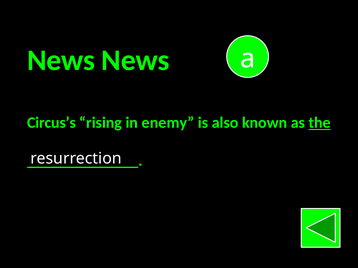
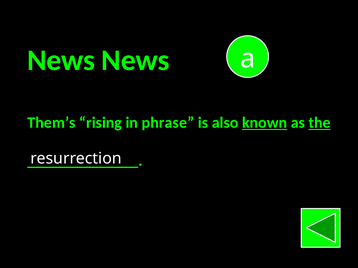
Circus’s: Circus’s -> Them’s
enemy: enemy -> phrase
known underline: none -> present
